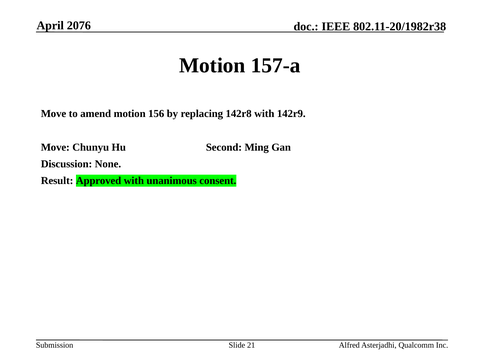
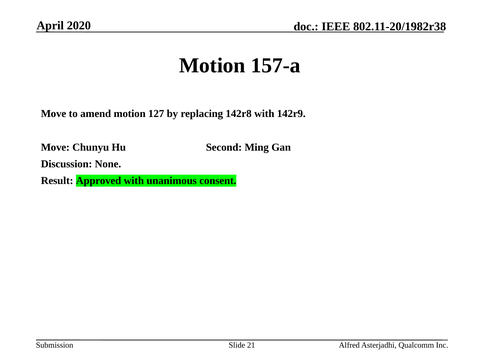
2076: 2076 -> 2020
156: 156 -> 127
